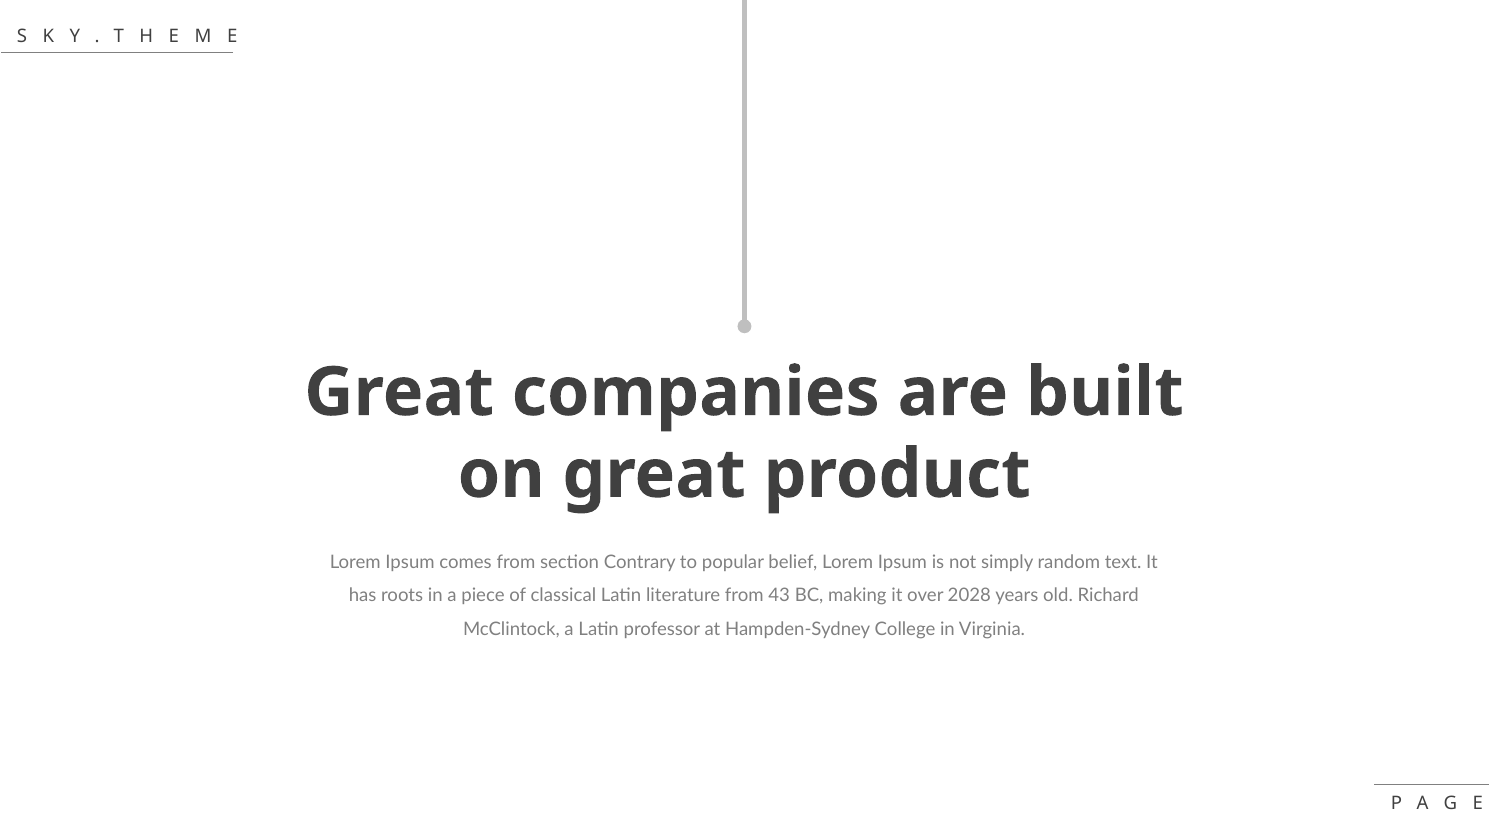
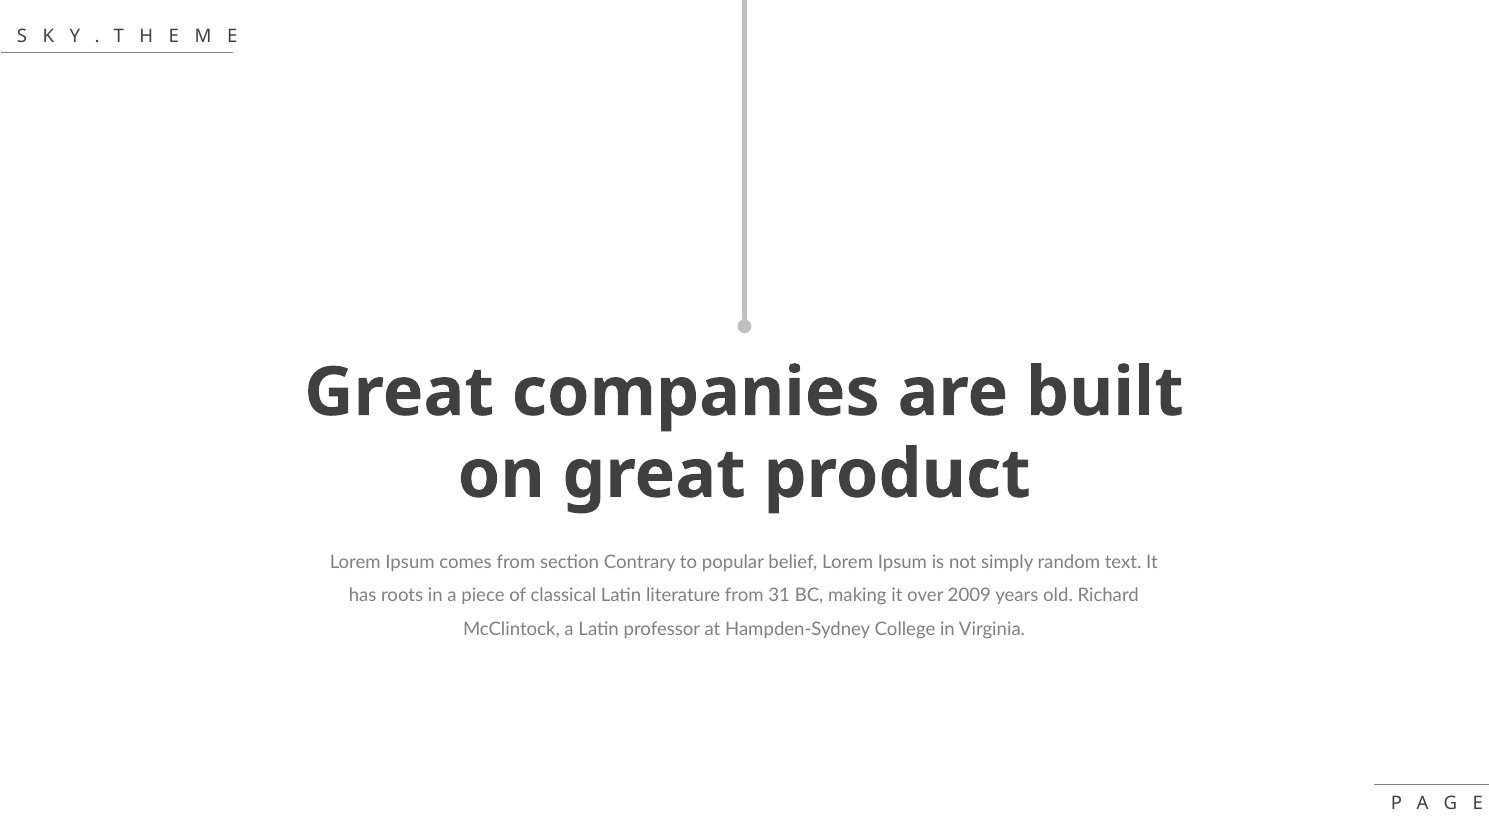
43: 43 -> 31
2028: 2028 -> 2009
